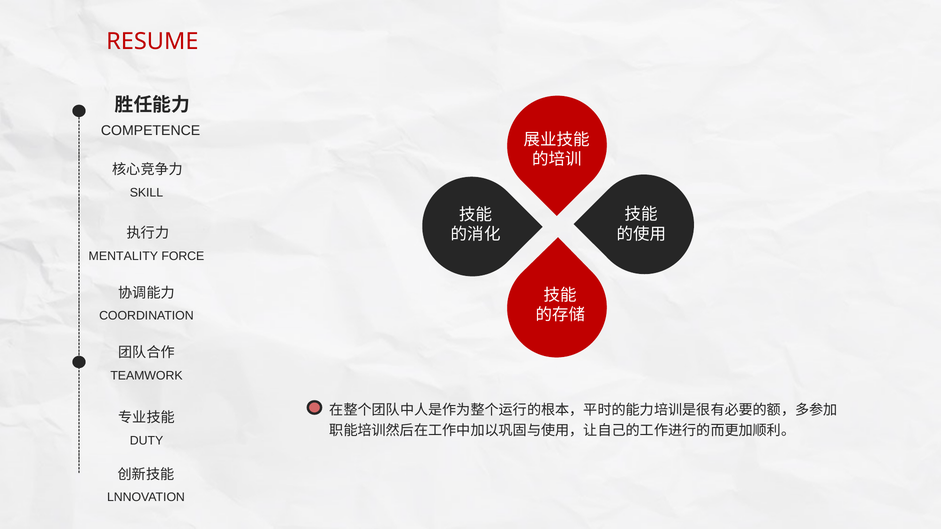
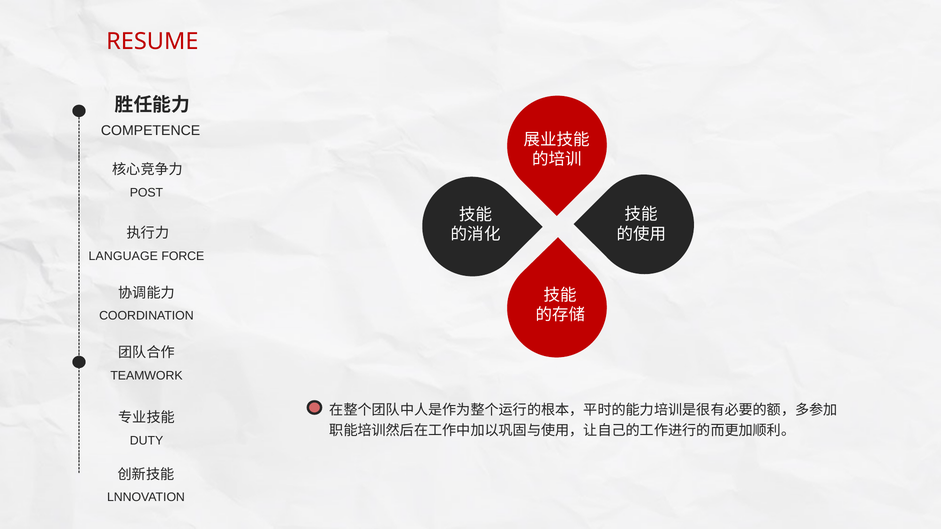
SKILL: SKILL -> POST
MENTALITY: MENTALITY -> LANGUAGE
